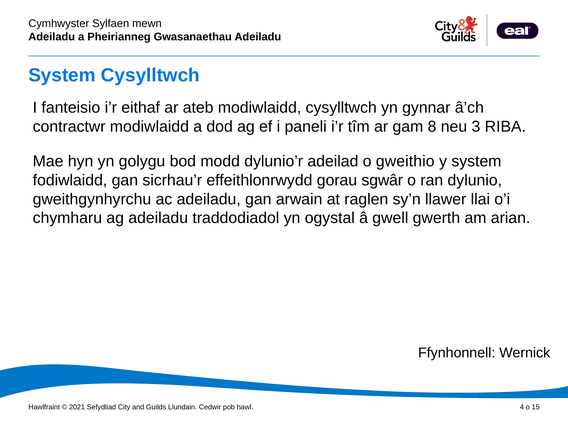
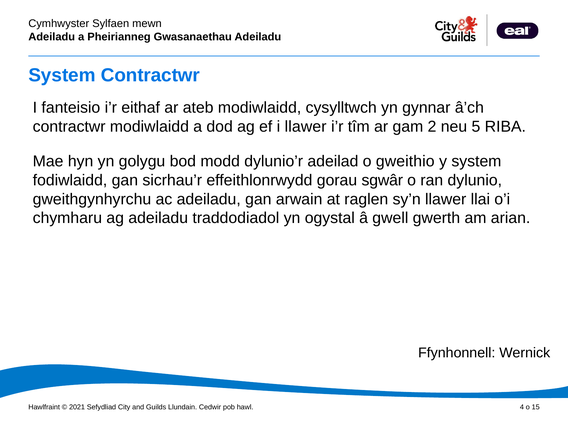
System Cysylltwch: Cysylltwch -> Contractwr
i paneli: paneli -> llawer
8: 8 -> 2
3: 3 -> 5
